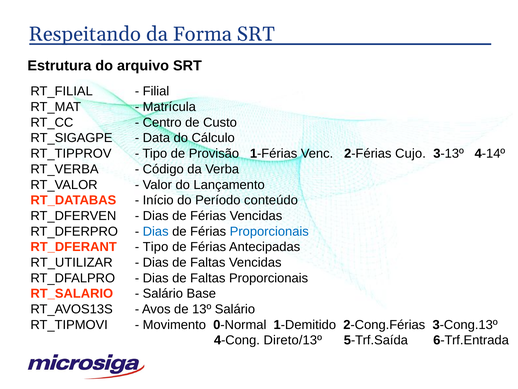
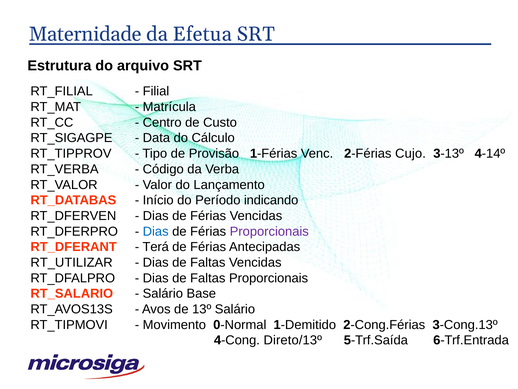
Respeitando: Respeitando -> Maternidade
Forma: Forma -> Efetua
conteúdo: conteúdo -> indicando
Proporcionais at (269, 231) colour: blue -> purple
Tipo at (156, 247): Tipo -> Terá
